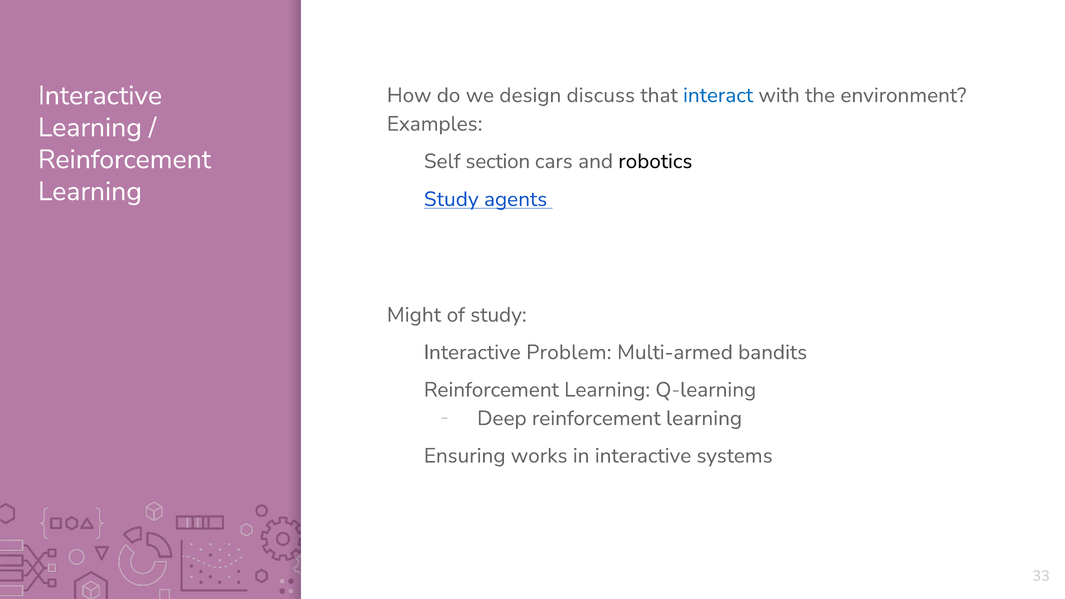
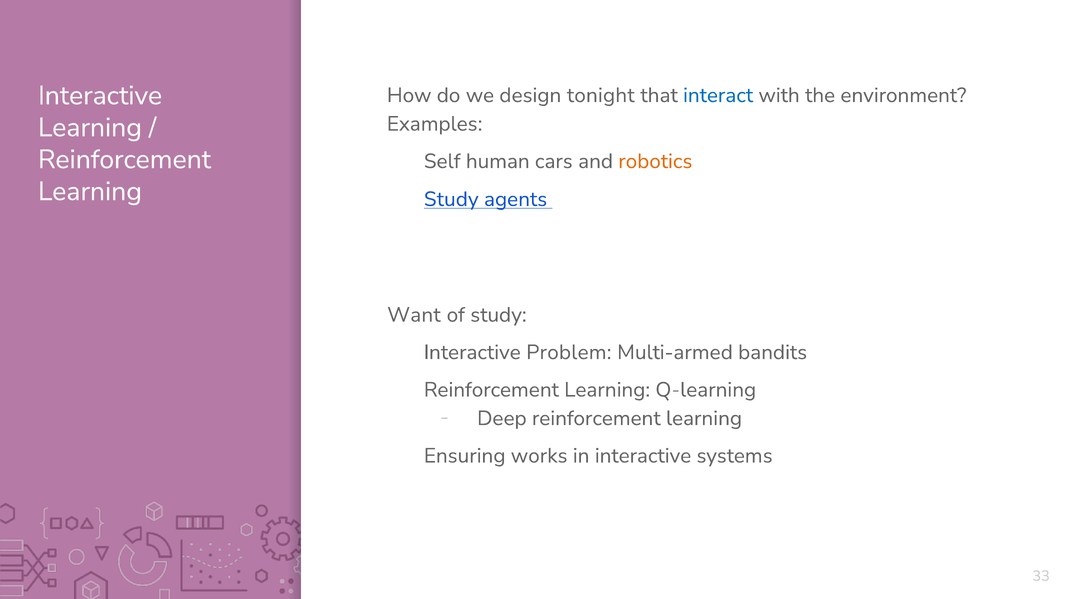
discuss: discuss -> tonight
section: section -> human
robotics colour: black -> orange
Might: Might -> Want
